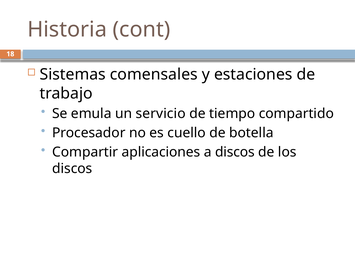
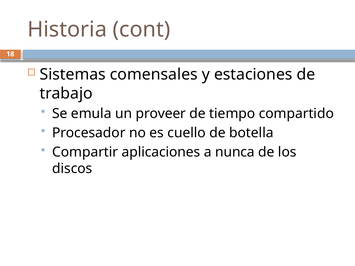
servicio: servicio -> proveer
a discos: discos -> nunca
